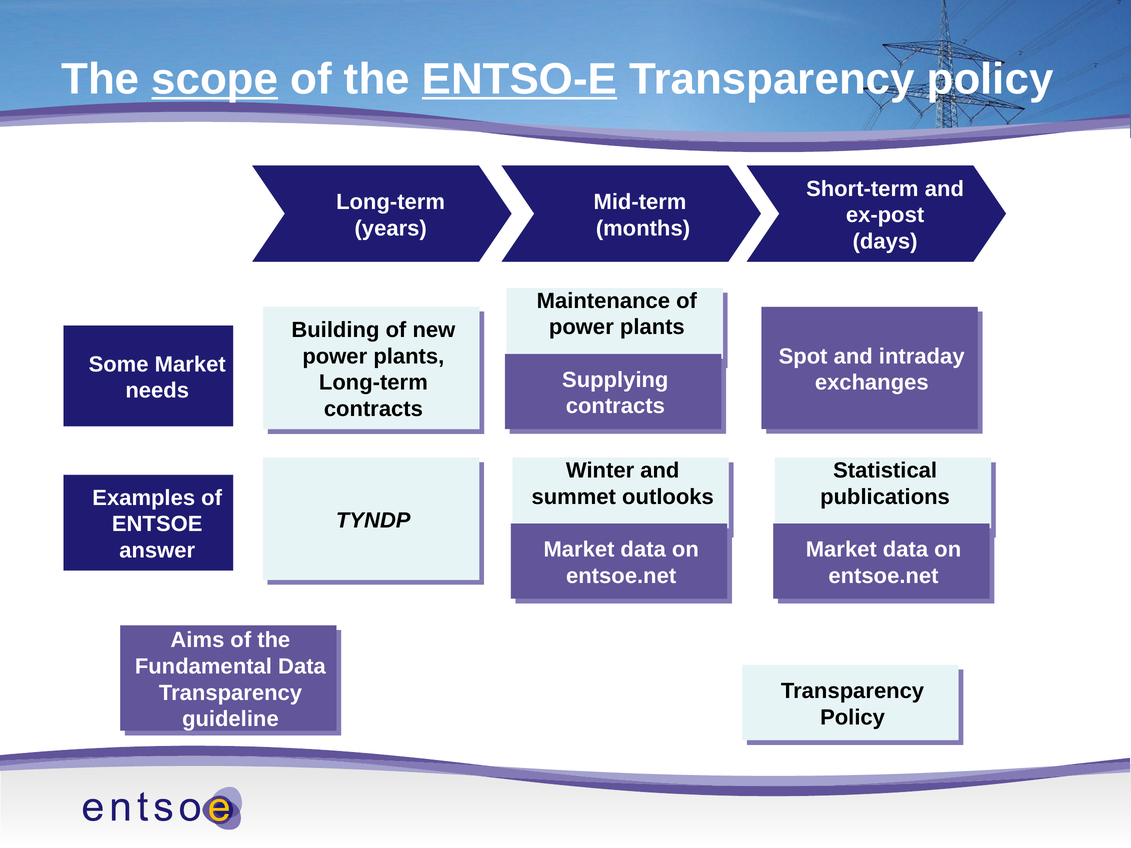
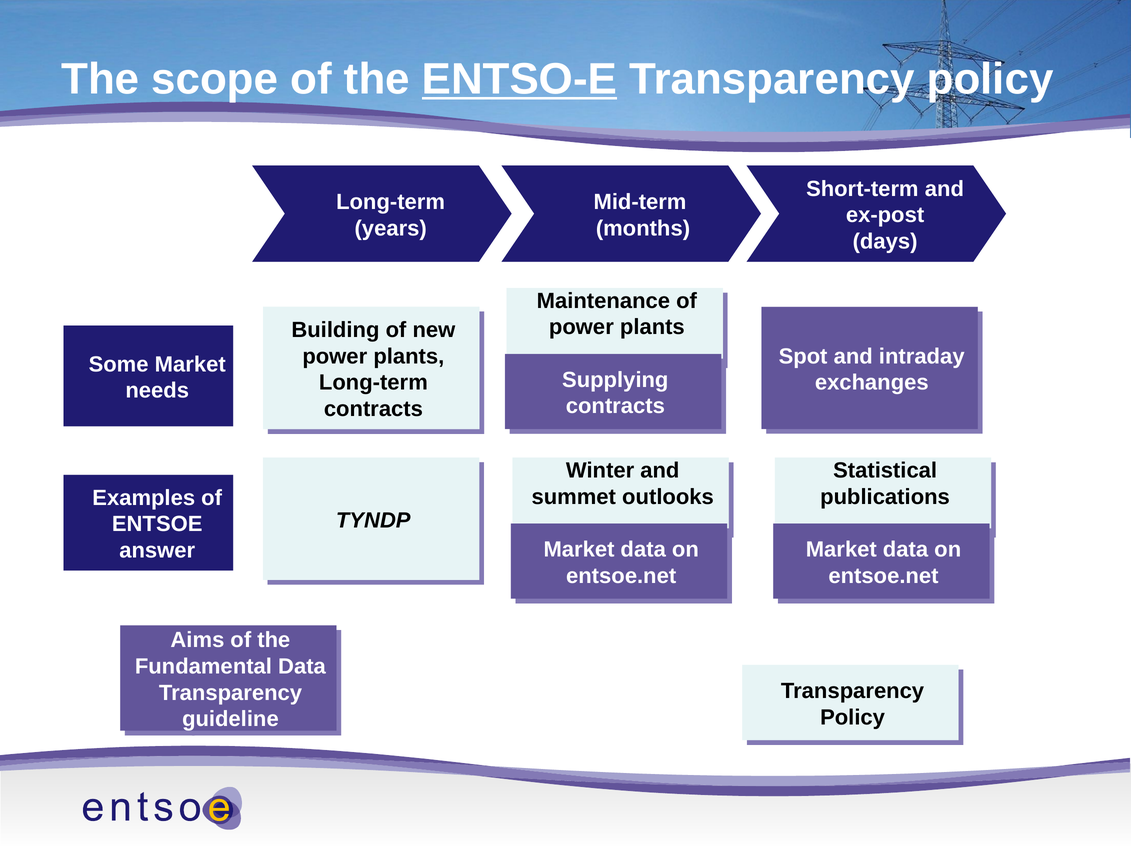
scope underline: present -> none
